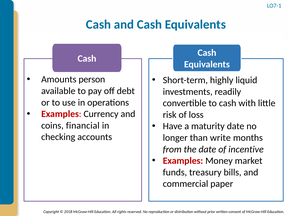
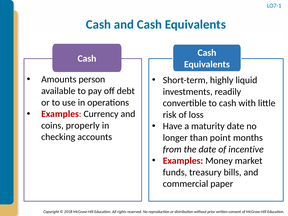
financial: financial -> properly
write: write -> point
